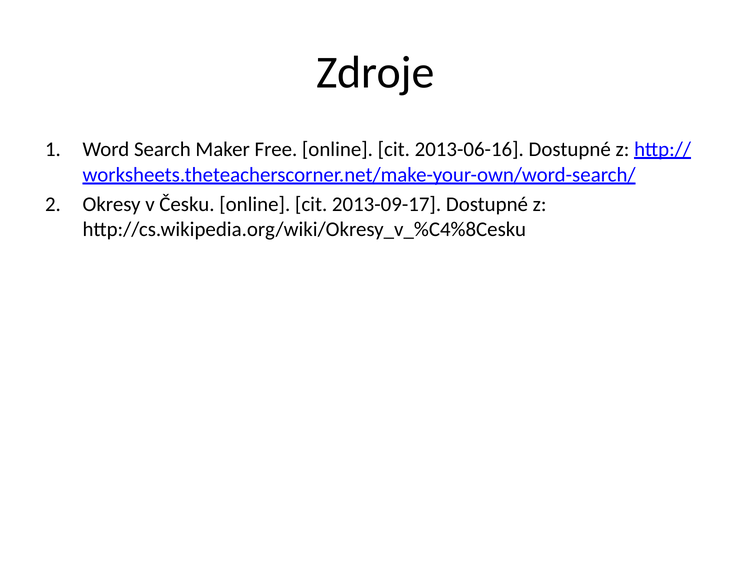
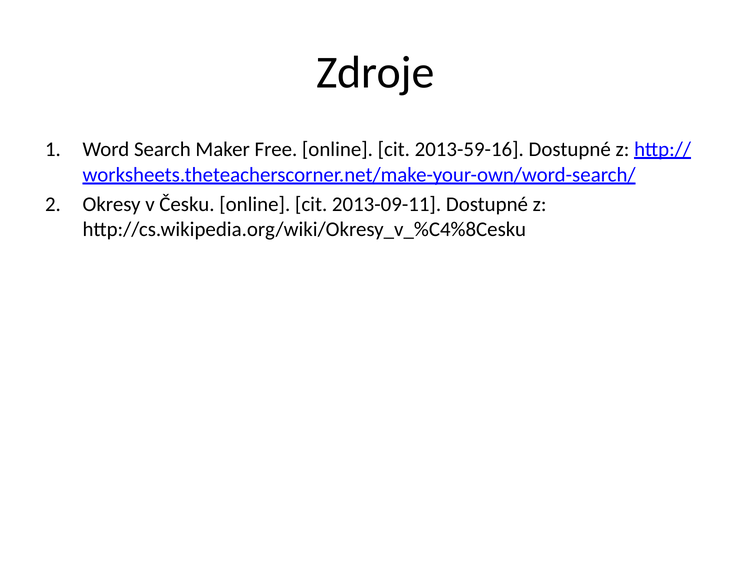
2013-06-16: 2013-06-16 -> 2013-59-16
2013-09-17: 2013-09-17 -> 2013-09-11
